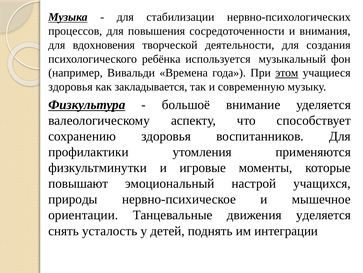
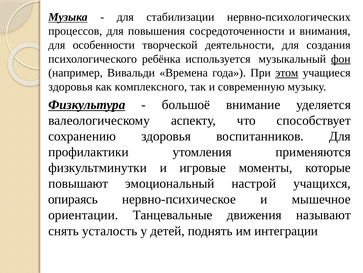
вдохновения: вдохновения -> особенности
фон underline: none -> present
закладывается: закладывается -> комплексного
природы: природы -> опираясь
движения уделяется: уделяется -> называют
